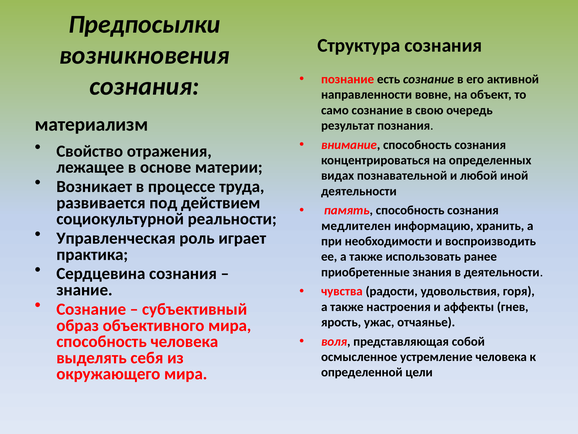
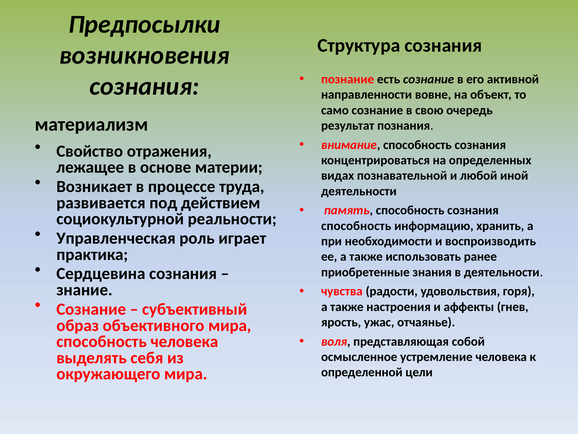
медлителен at (356, 226): медлителен -> способность
